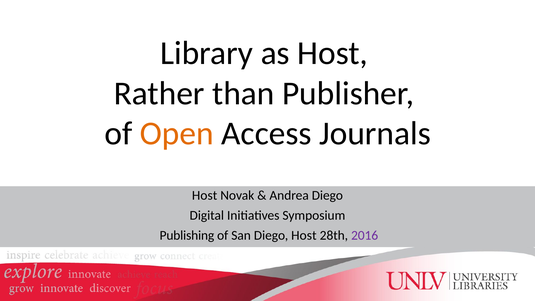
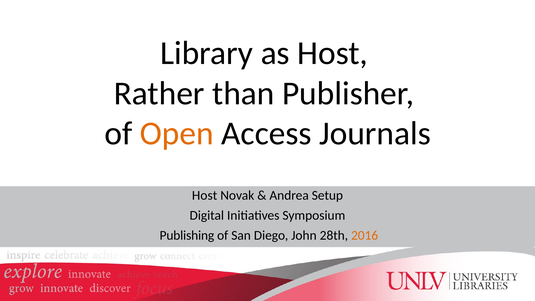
Andrea Diego: Diego -> Setup
Diego Host: Host -> John
2016 colour: purple -> orange
